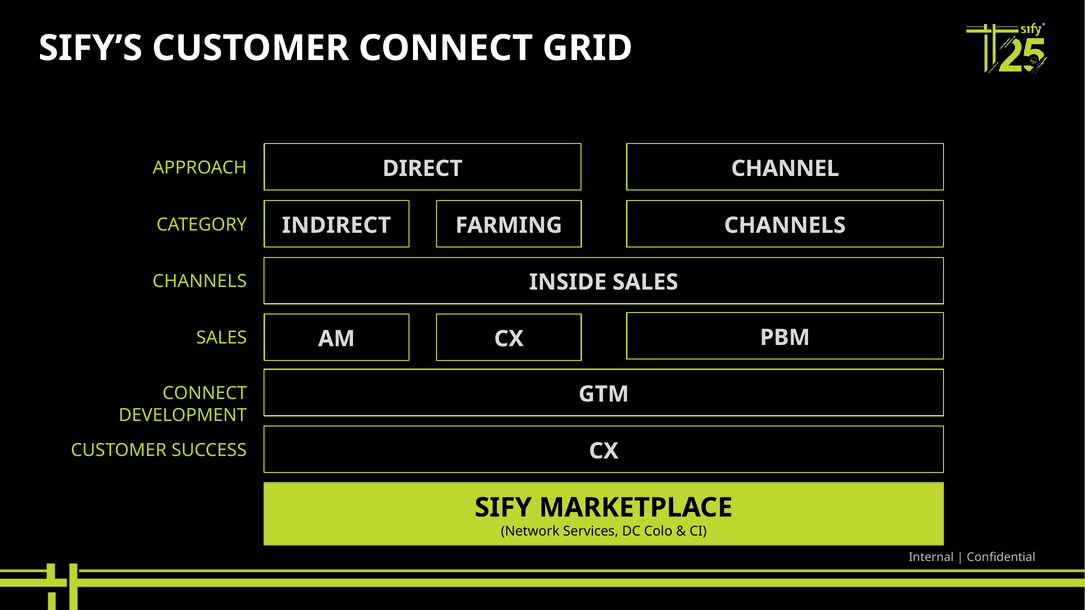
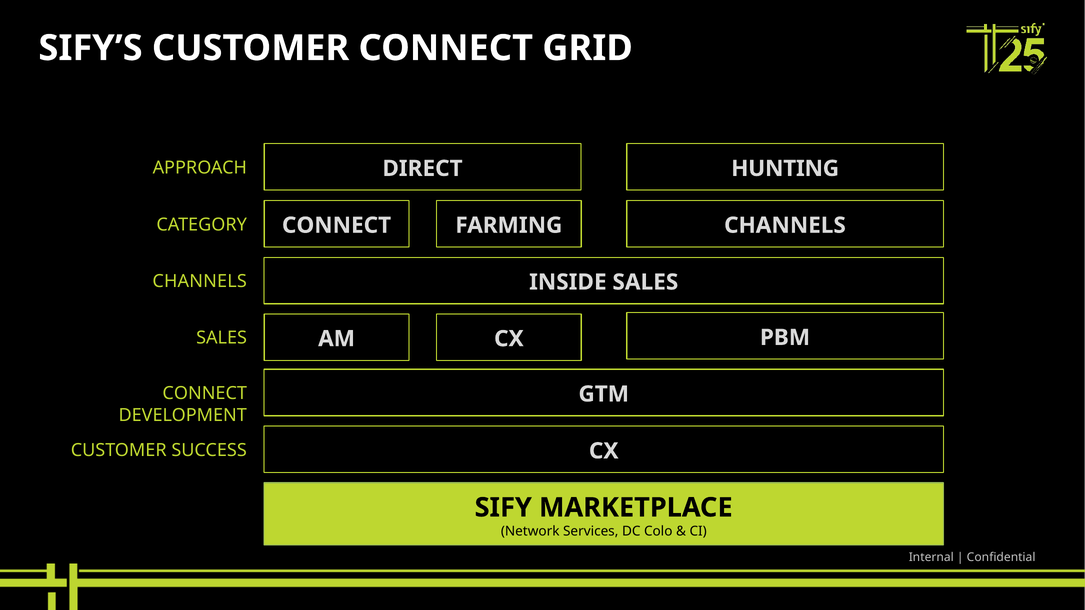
CHANNEL: CHANNEL -> HUNTING
INDIRECT at (336, 225): INDIRECT -> CONNECT
